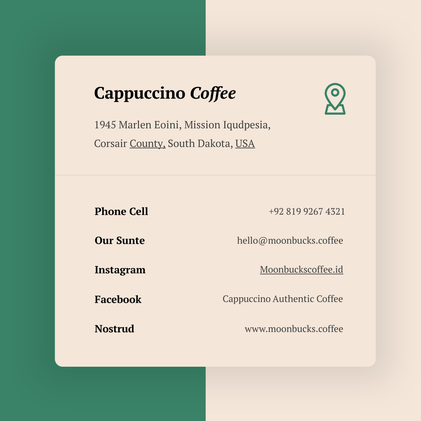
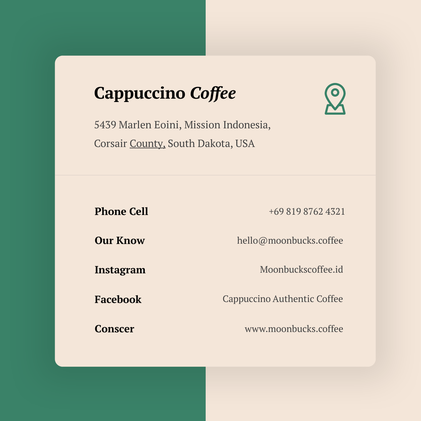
1945: 1945 -> 5439
Iqudpesia: Iqudpesia -> Indonesia
USA underline: present -> none
+92: +92 -> +69
9267: 9267 -> 8762
Sunte: Sunte -> Know
Moonbuckscoffee.id underline: present -> none
Nostrud: Nostrud -> Conscer
